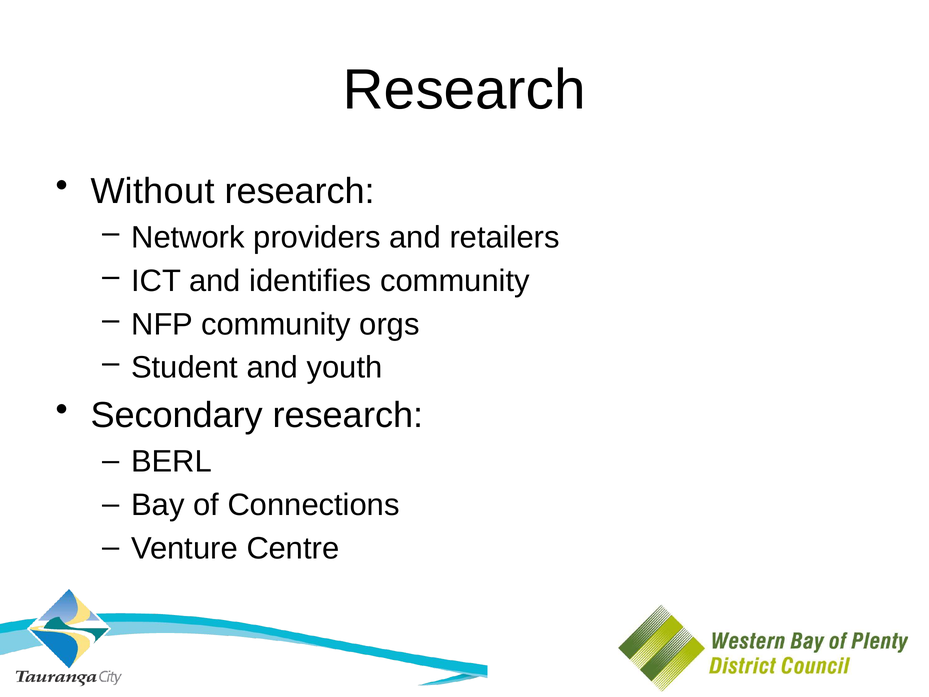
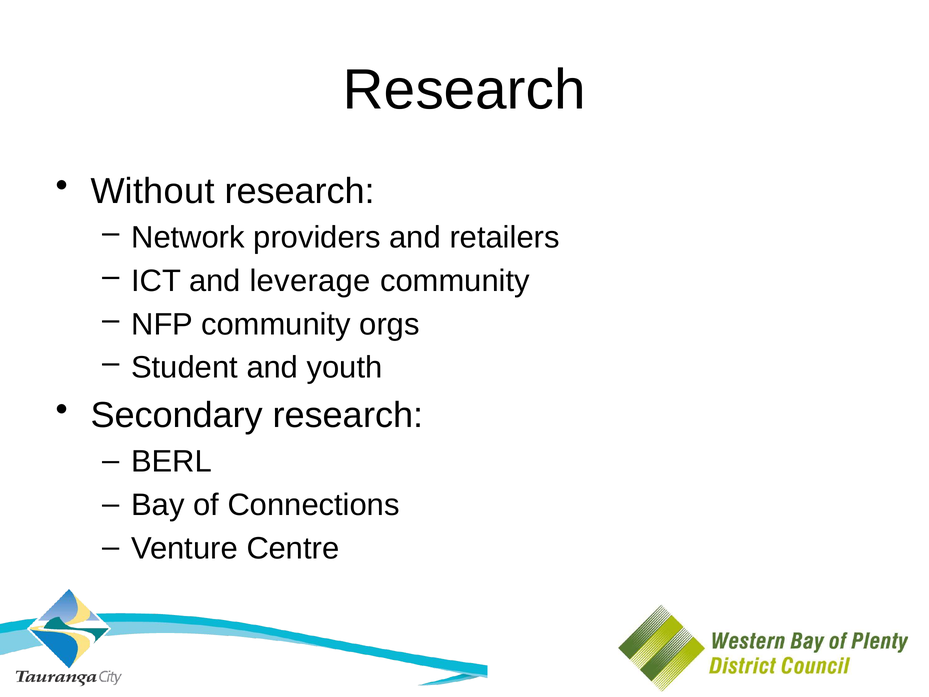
identifies: identifies -> leverage
